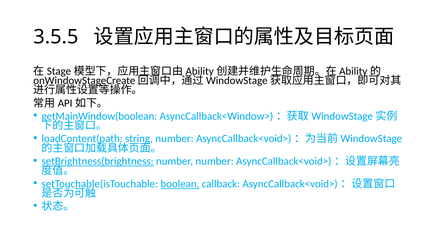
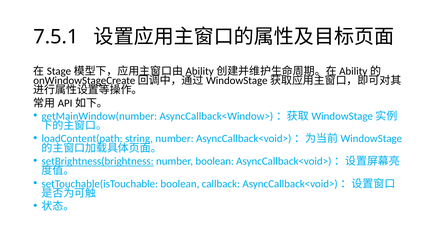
3.5.5: 3.5.5 -> 7.5.1
getMainWindow(boolean: getMainWindow(boolean -> getMainWindow(number
number number: number -> boolean
boolean at (180, 184) underline: present -> none
